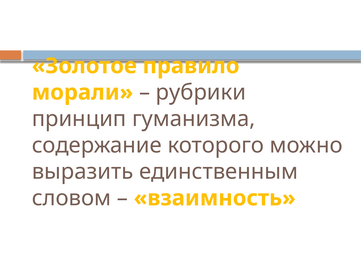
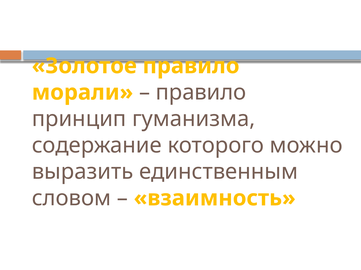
рубрики at (201, 93): рубрики -> правило
